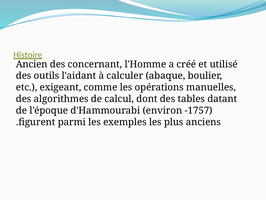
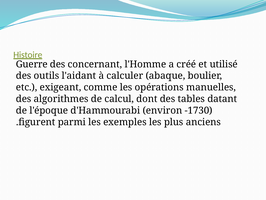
Ancien: Ancien -> Guerre
-1757: -1757 -> -1730
